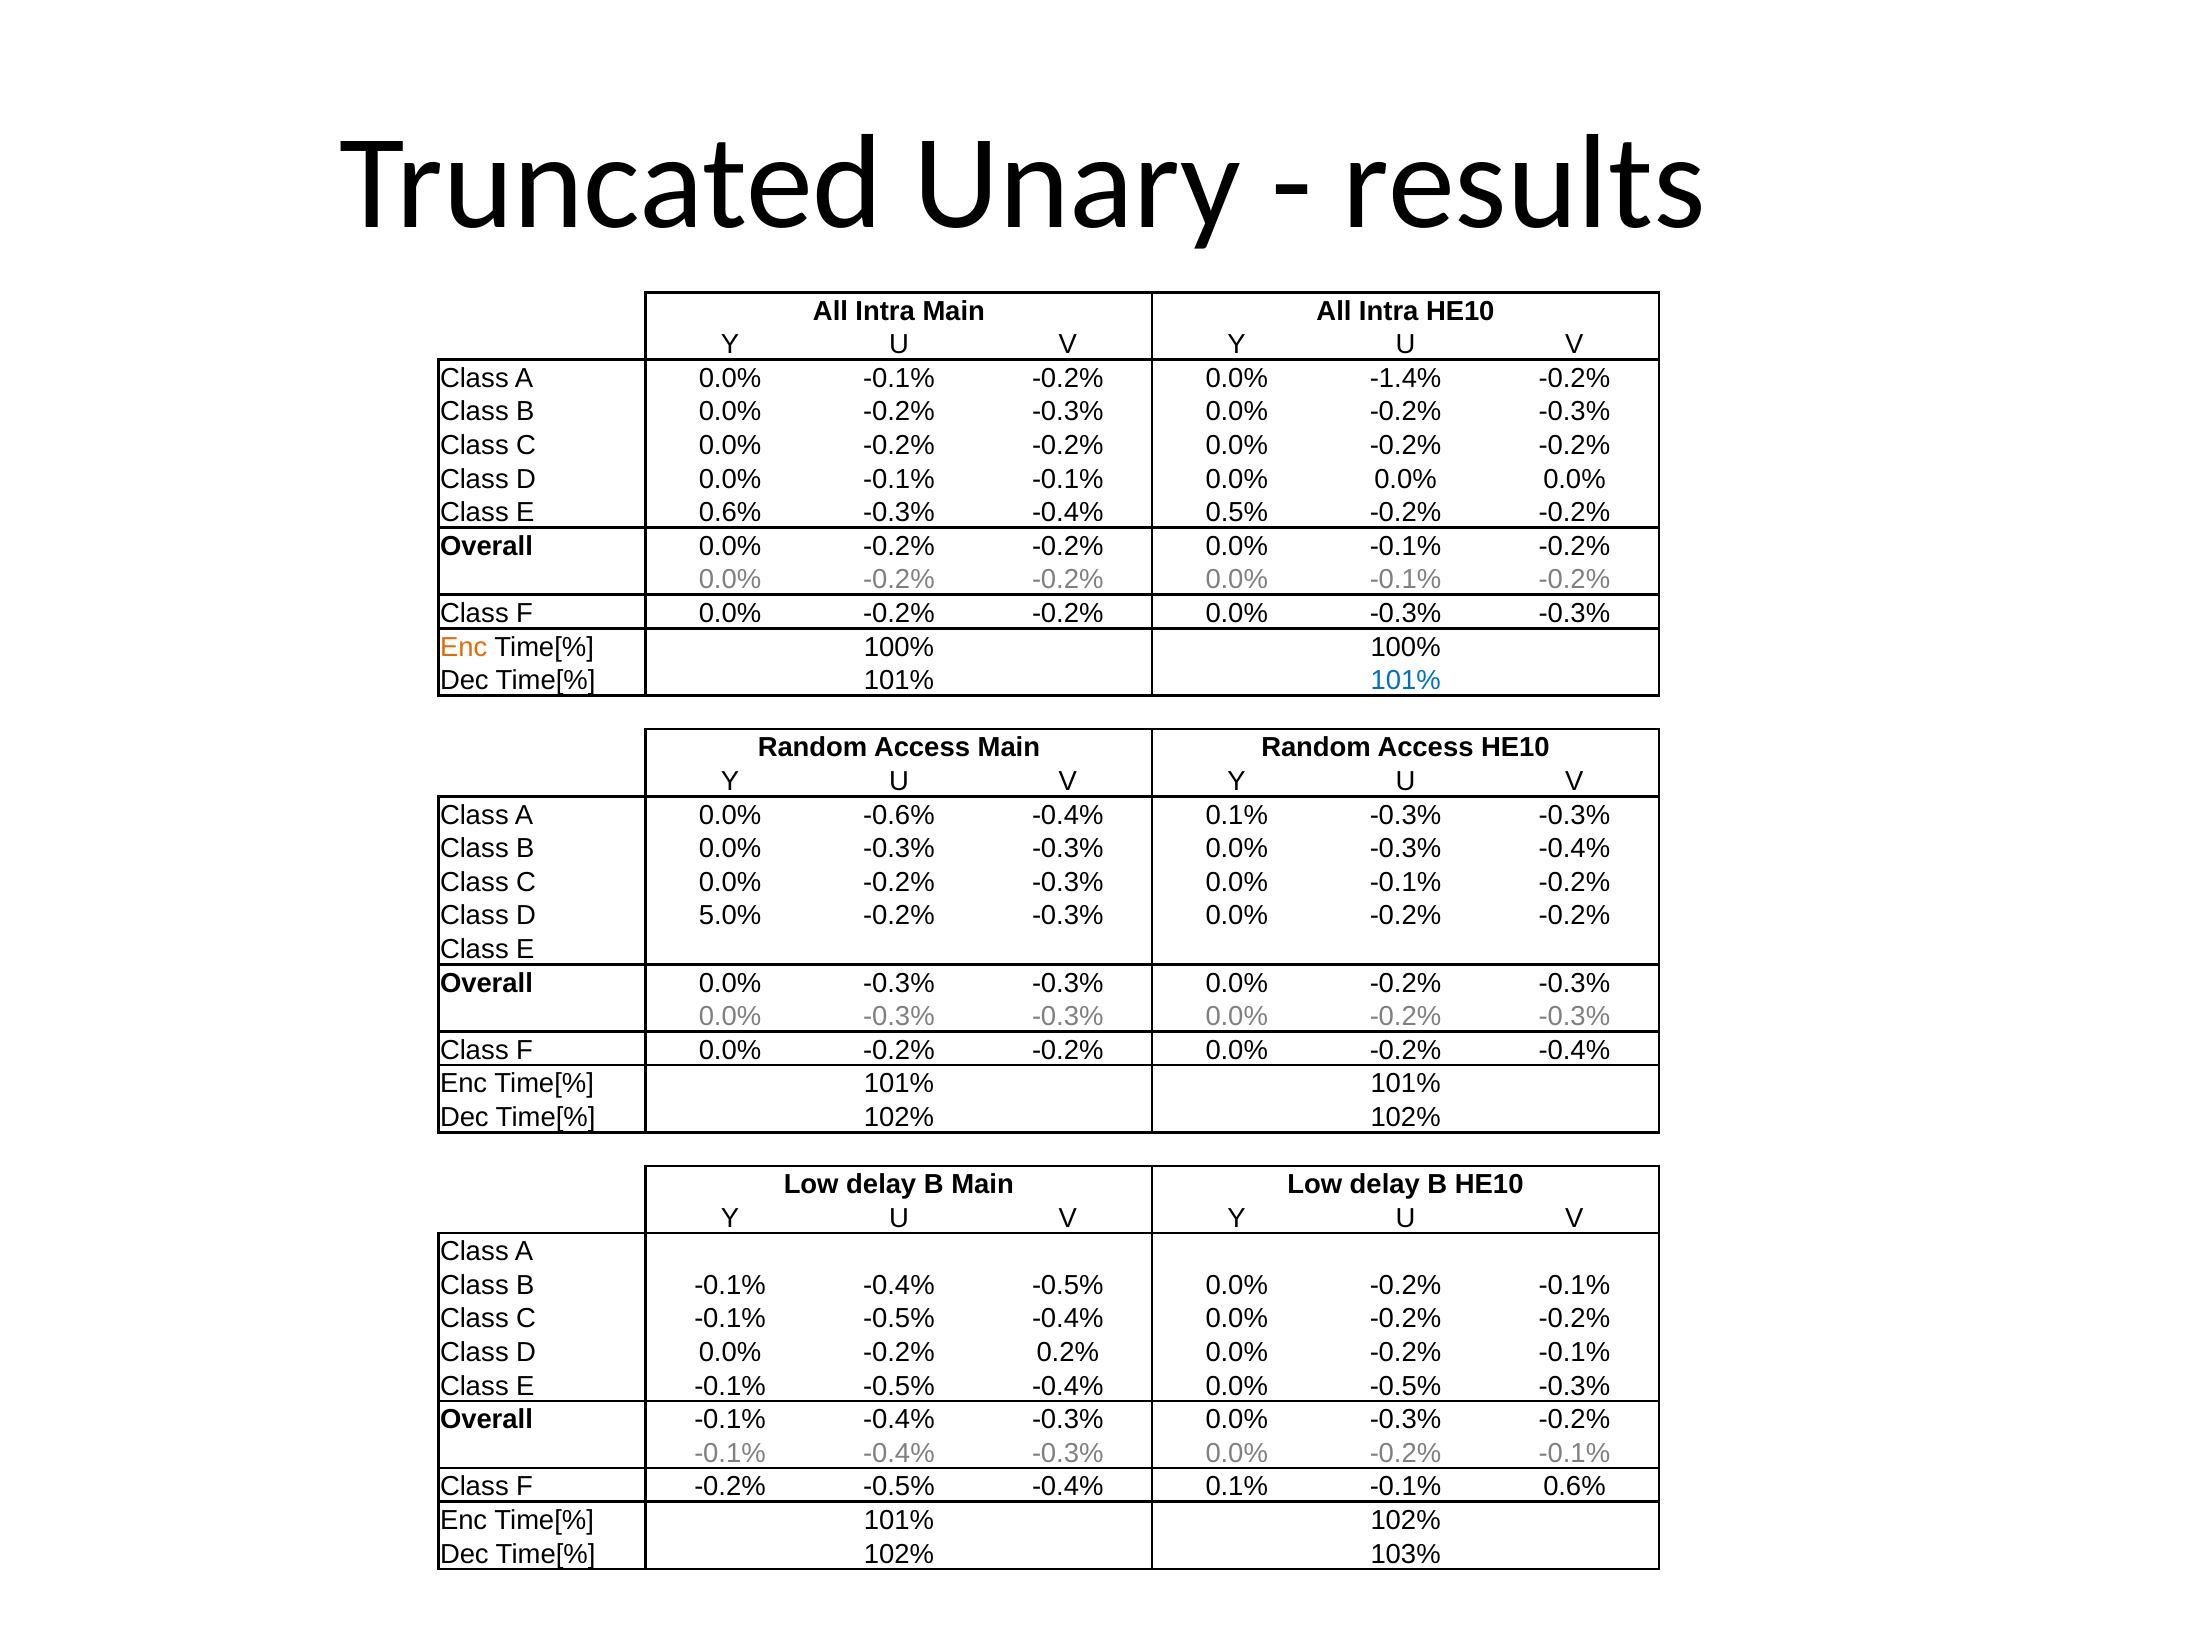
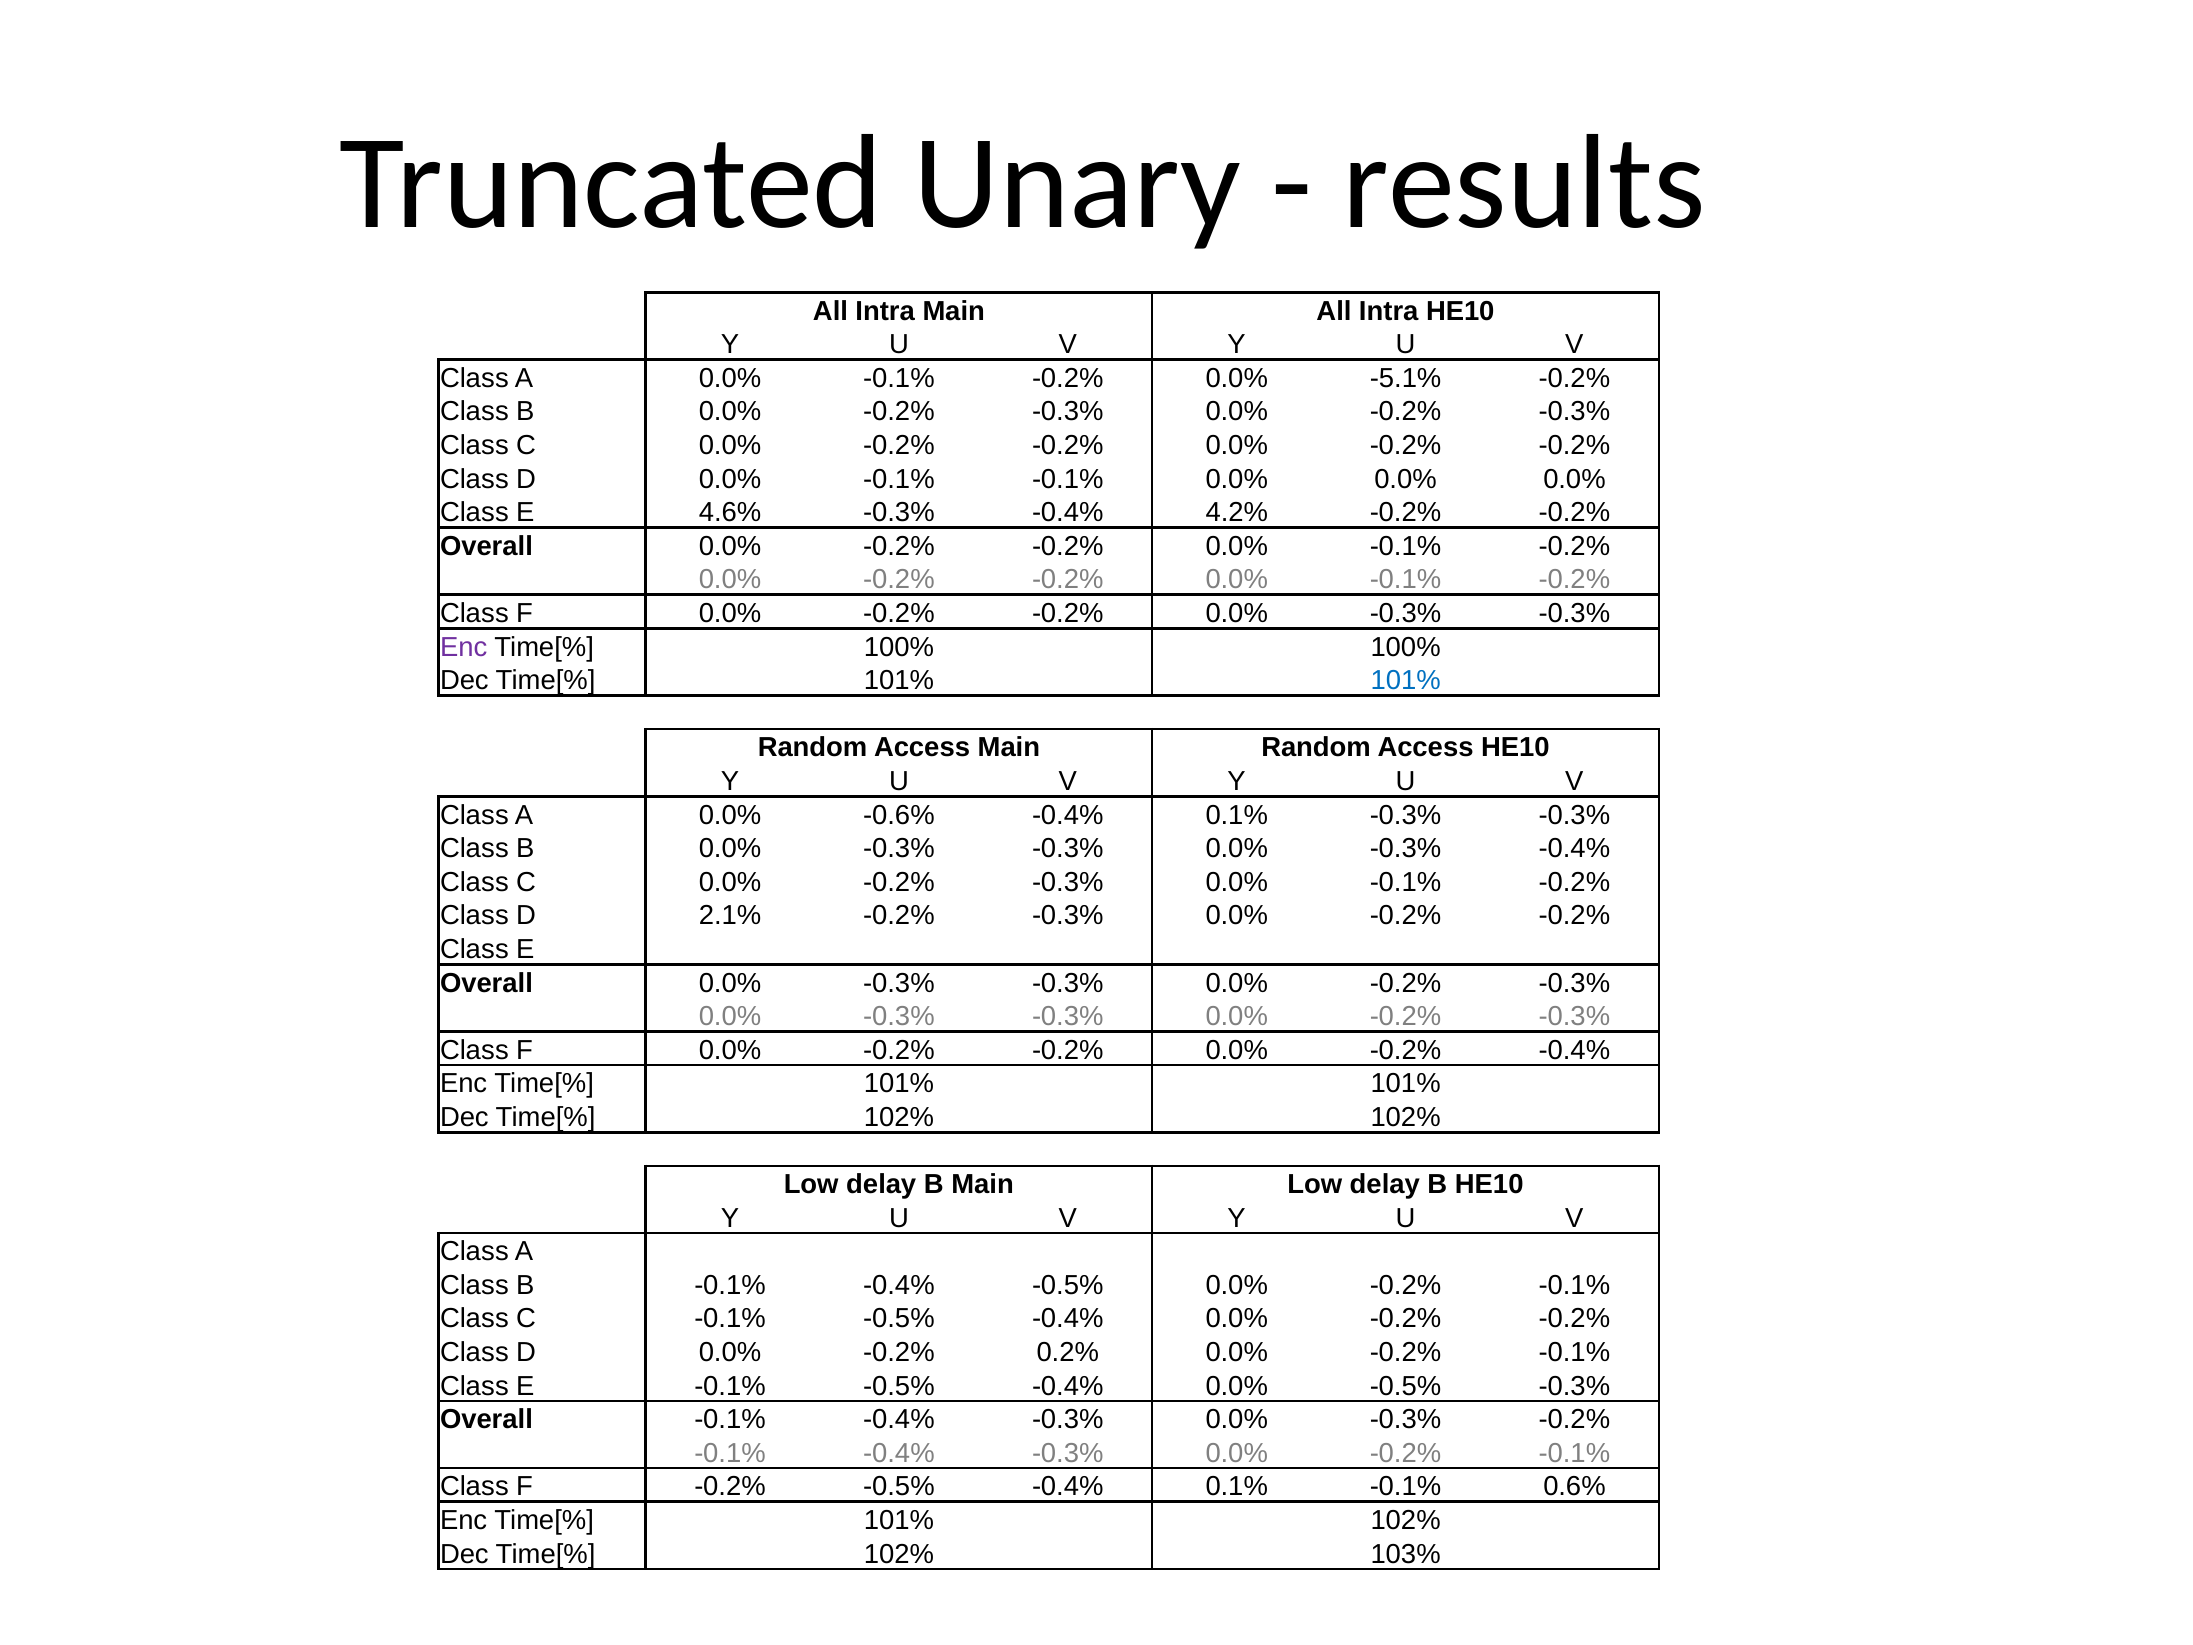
-1.4%: -1.4% -> -5.1%
E 0.6%: 0.6% -> 4.6%
0.5%: 0.5% -> 4.2%
Enc at (464, 647) colour: orange -> purple
5.0%: 5.0% -> 2.1%
